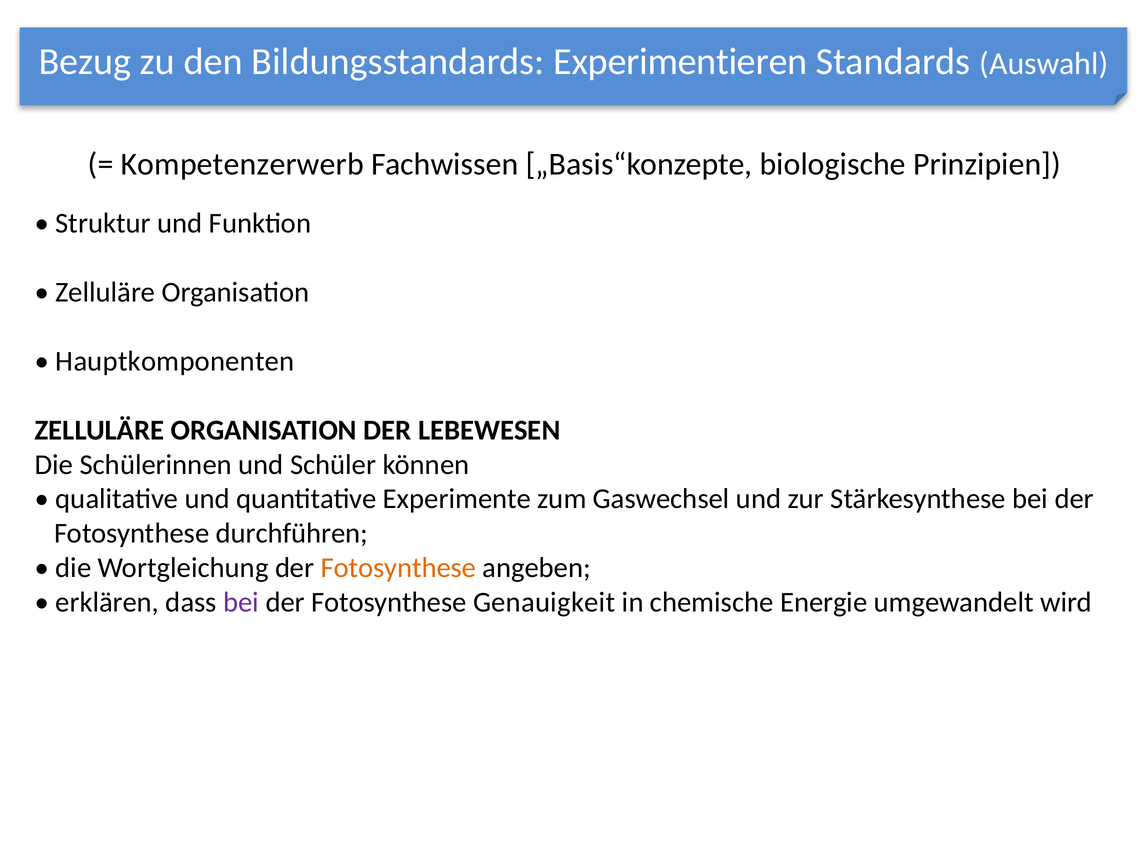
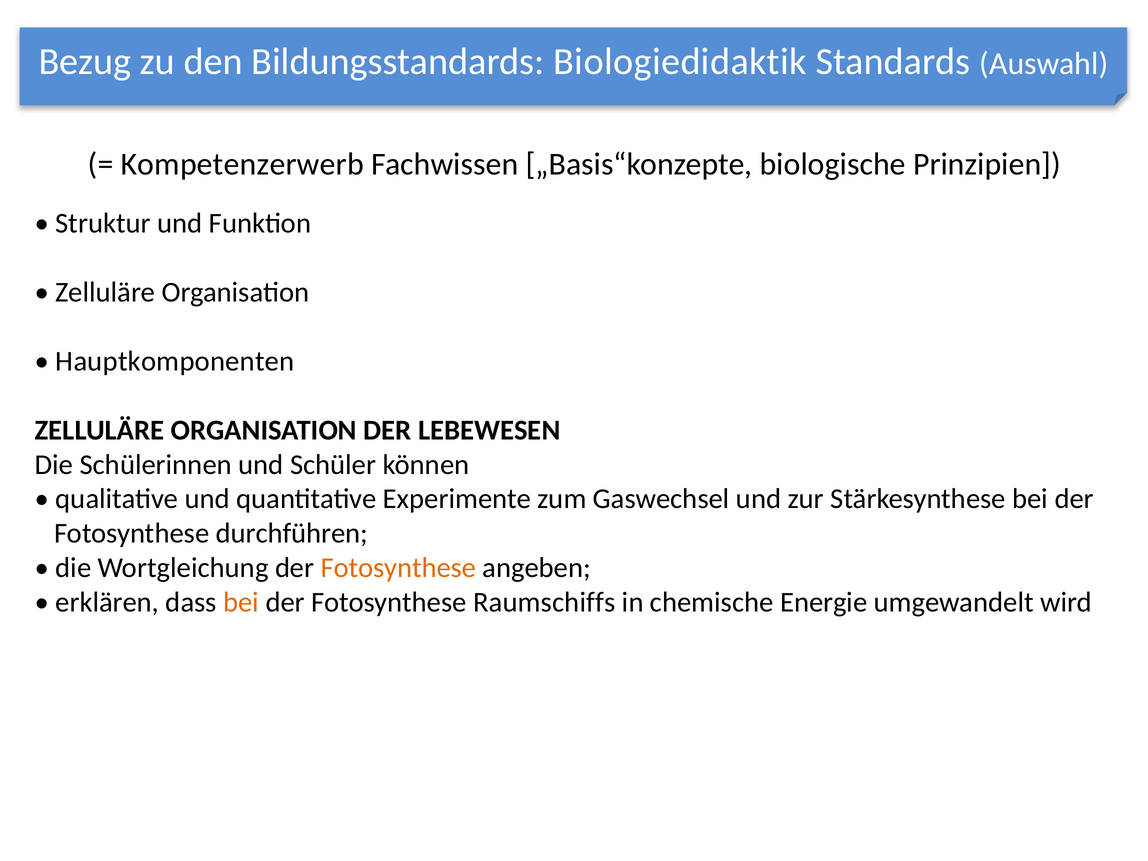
Experimentieren: Experimentieren -> Biologiedidaktik
bei at (241, 602) colour: purple -> orange
Genauigkeit: Genauigkeit -> Raumschiffs
